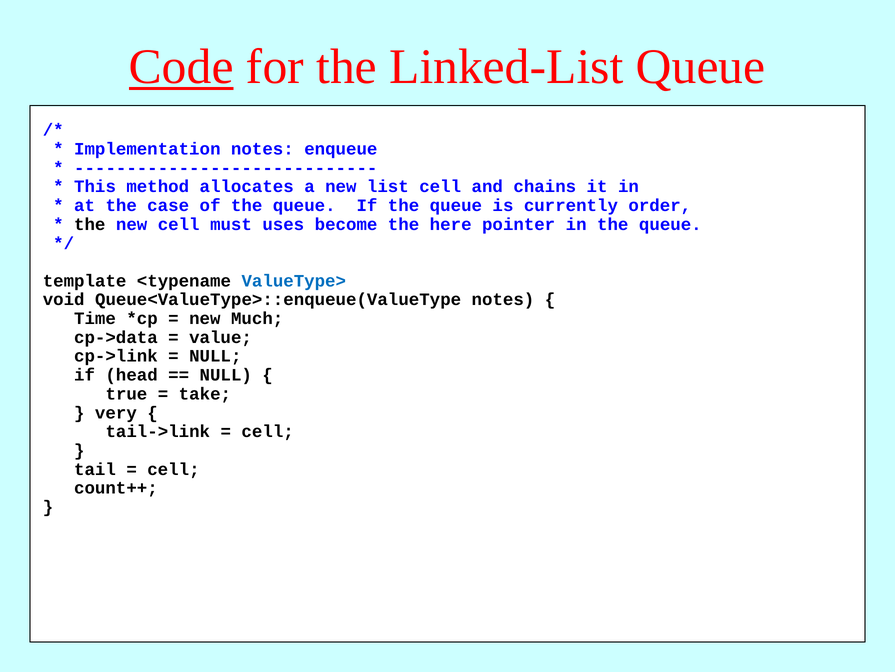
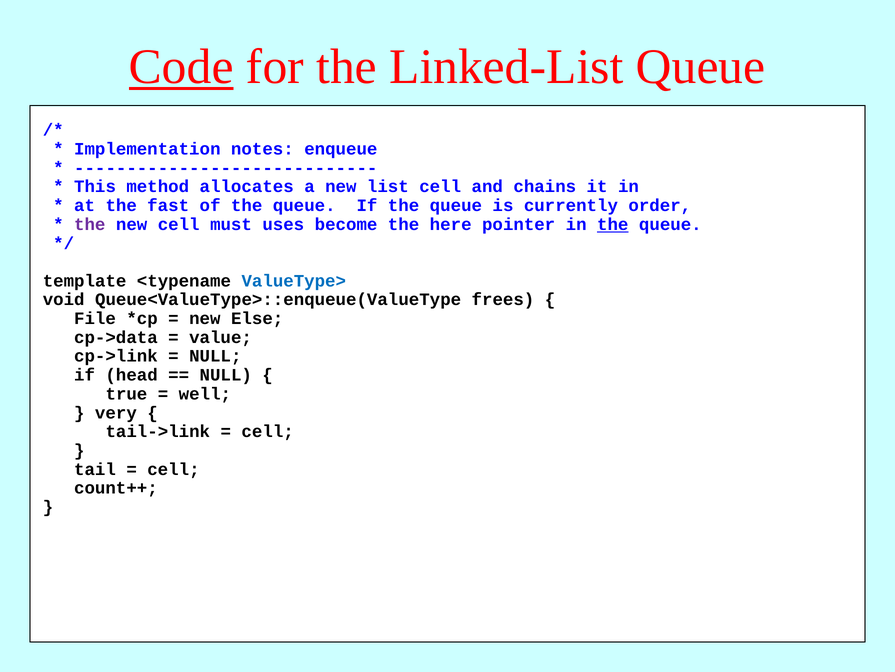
case: case -> fast
the at (90, 224) colour: black -> purple
the at (613, 224) underline: none -> present
Queue<ValueType>::enqueue(ValueType notes: notes -> frees
Time: Time -> File
Much: Much -> Else
take: take -> well
